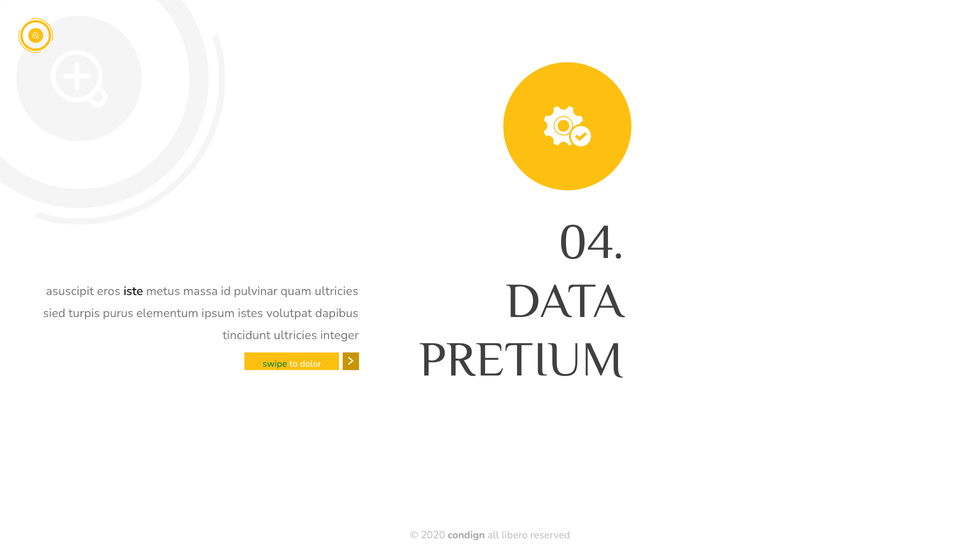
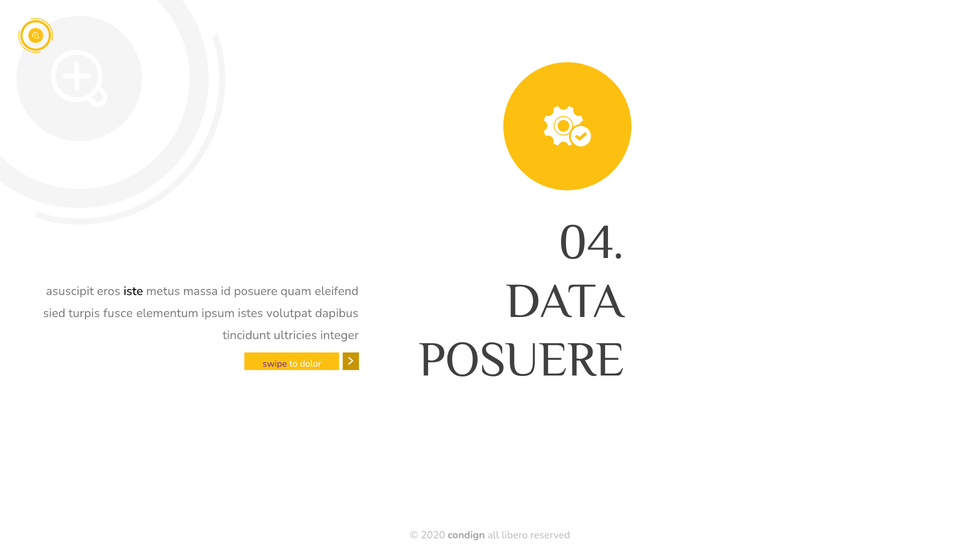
id pulvinar: pulvinar -> posuere
quam ultricies: ultricies -> eleifend
purus: purus -> fusce
PRETIUM at (521, 360): PRETIUM -> POSUERE
swipe colour: green -> purple
